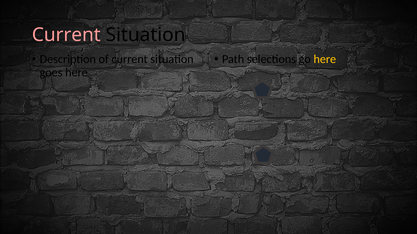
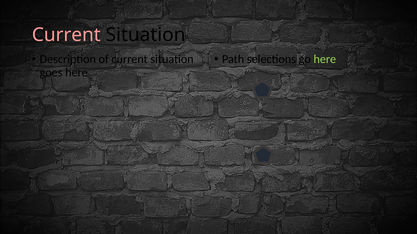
here at (325, 59) colour: yellow -> light green
